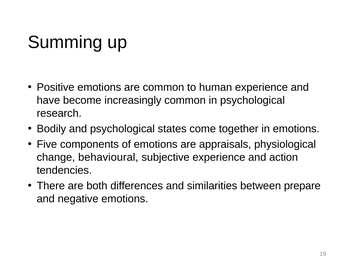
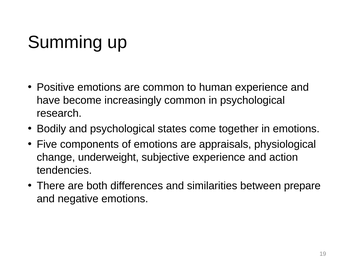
behavioural: behavioural -> underweight
